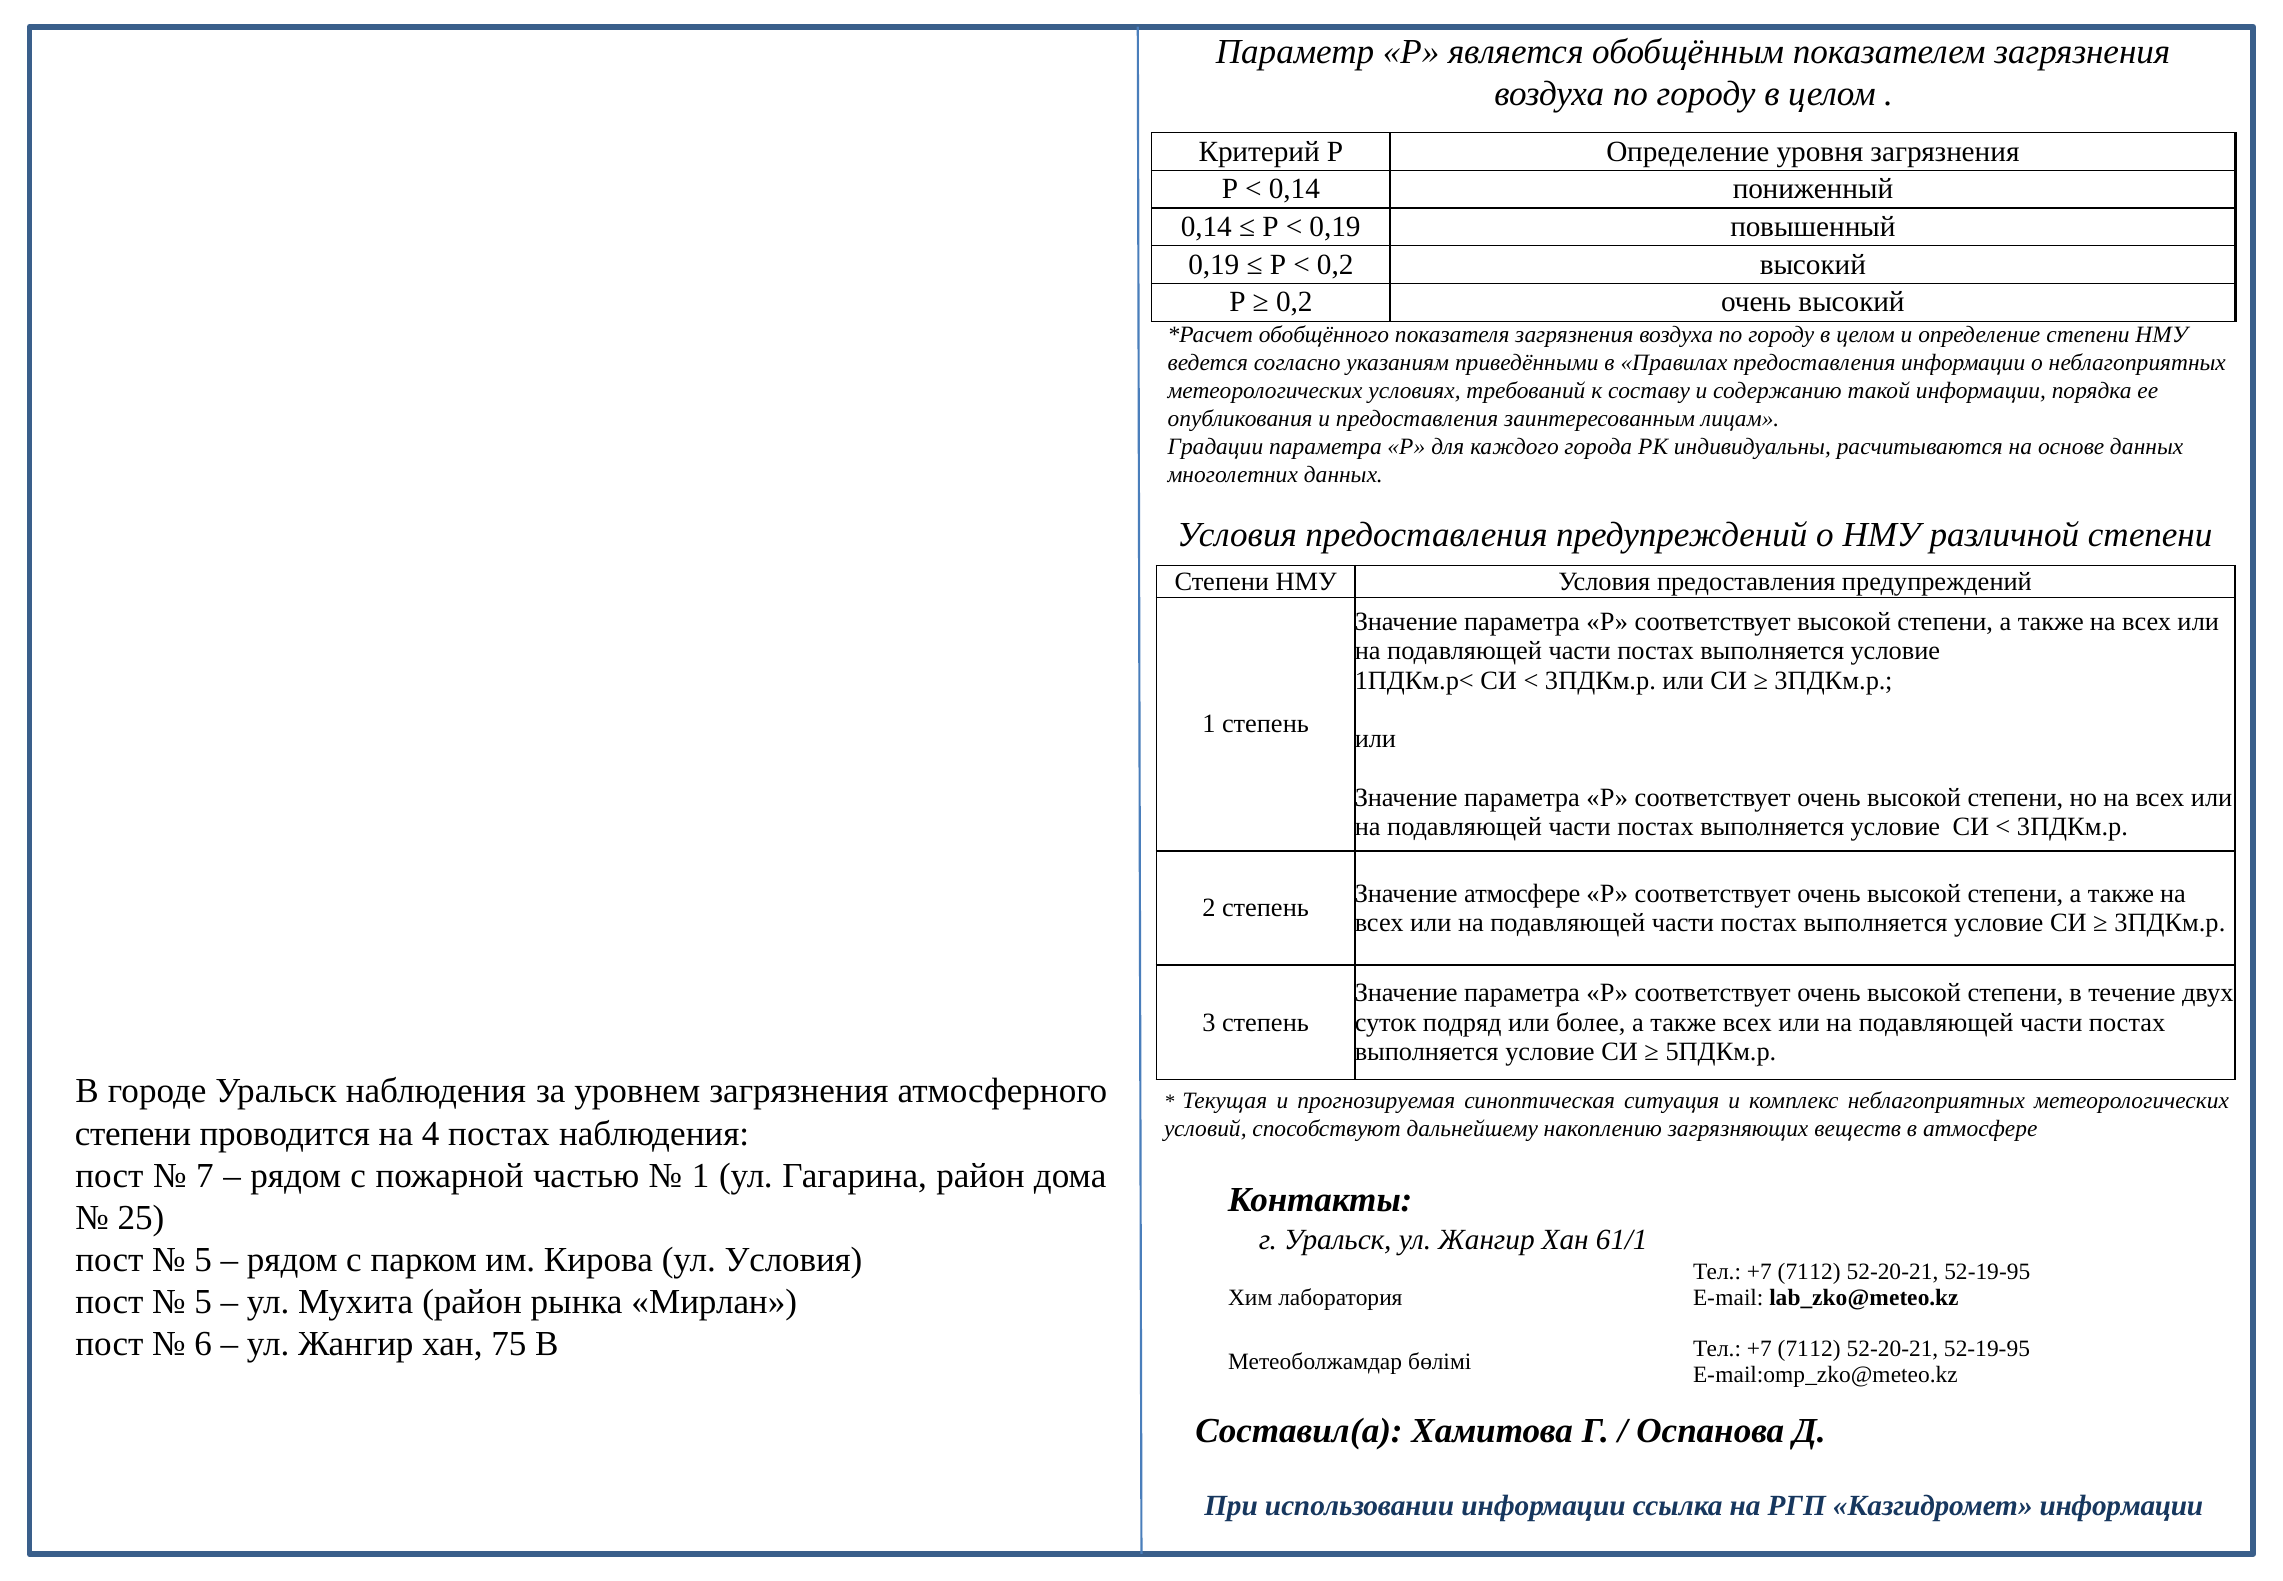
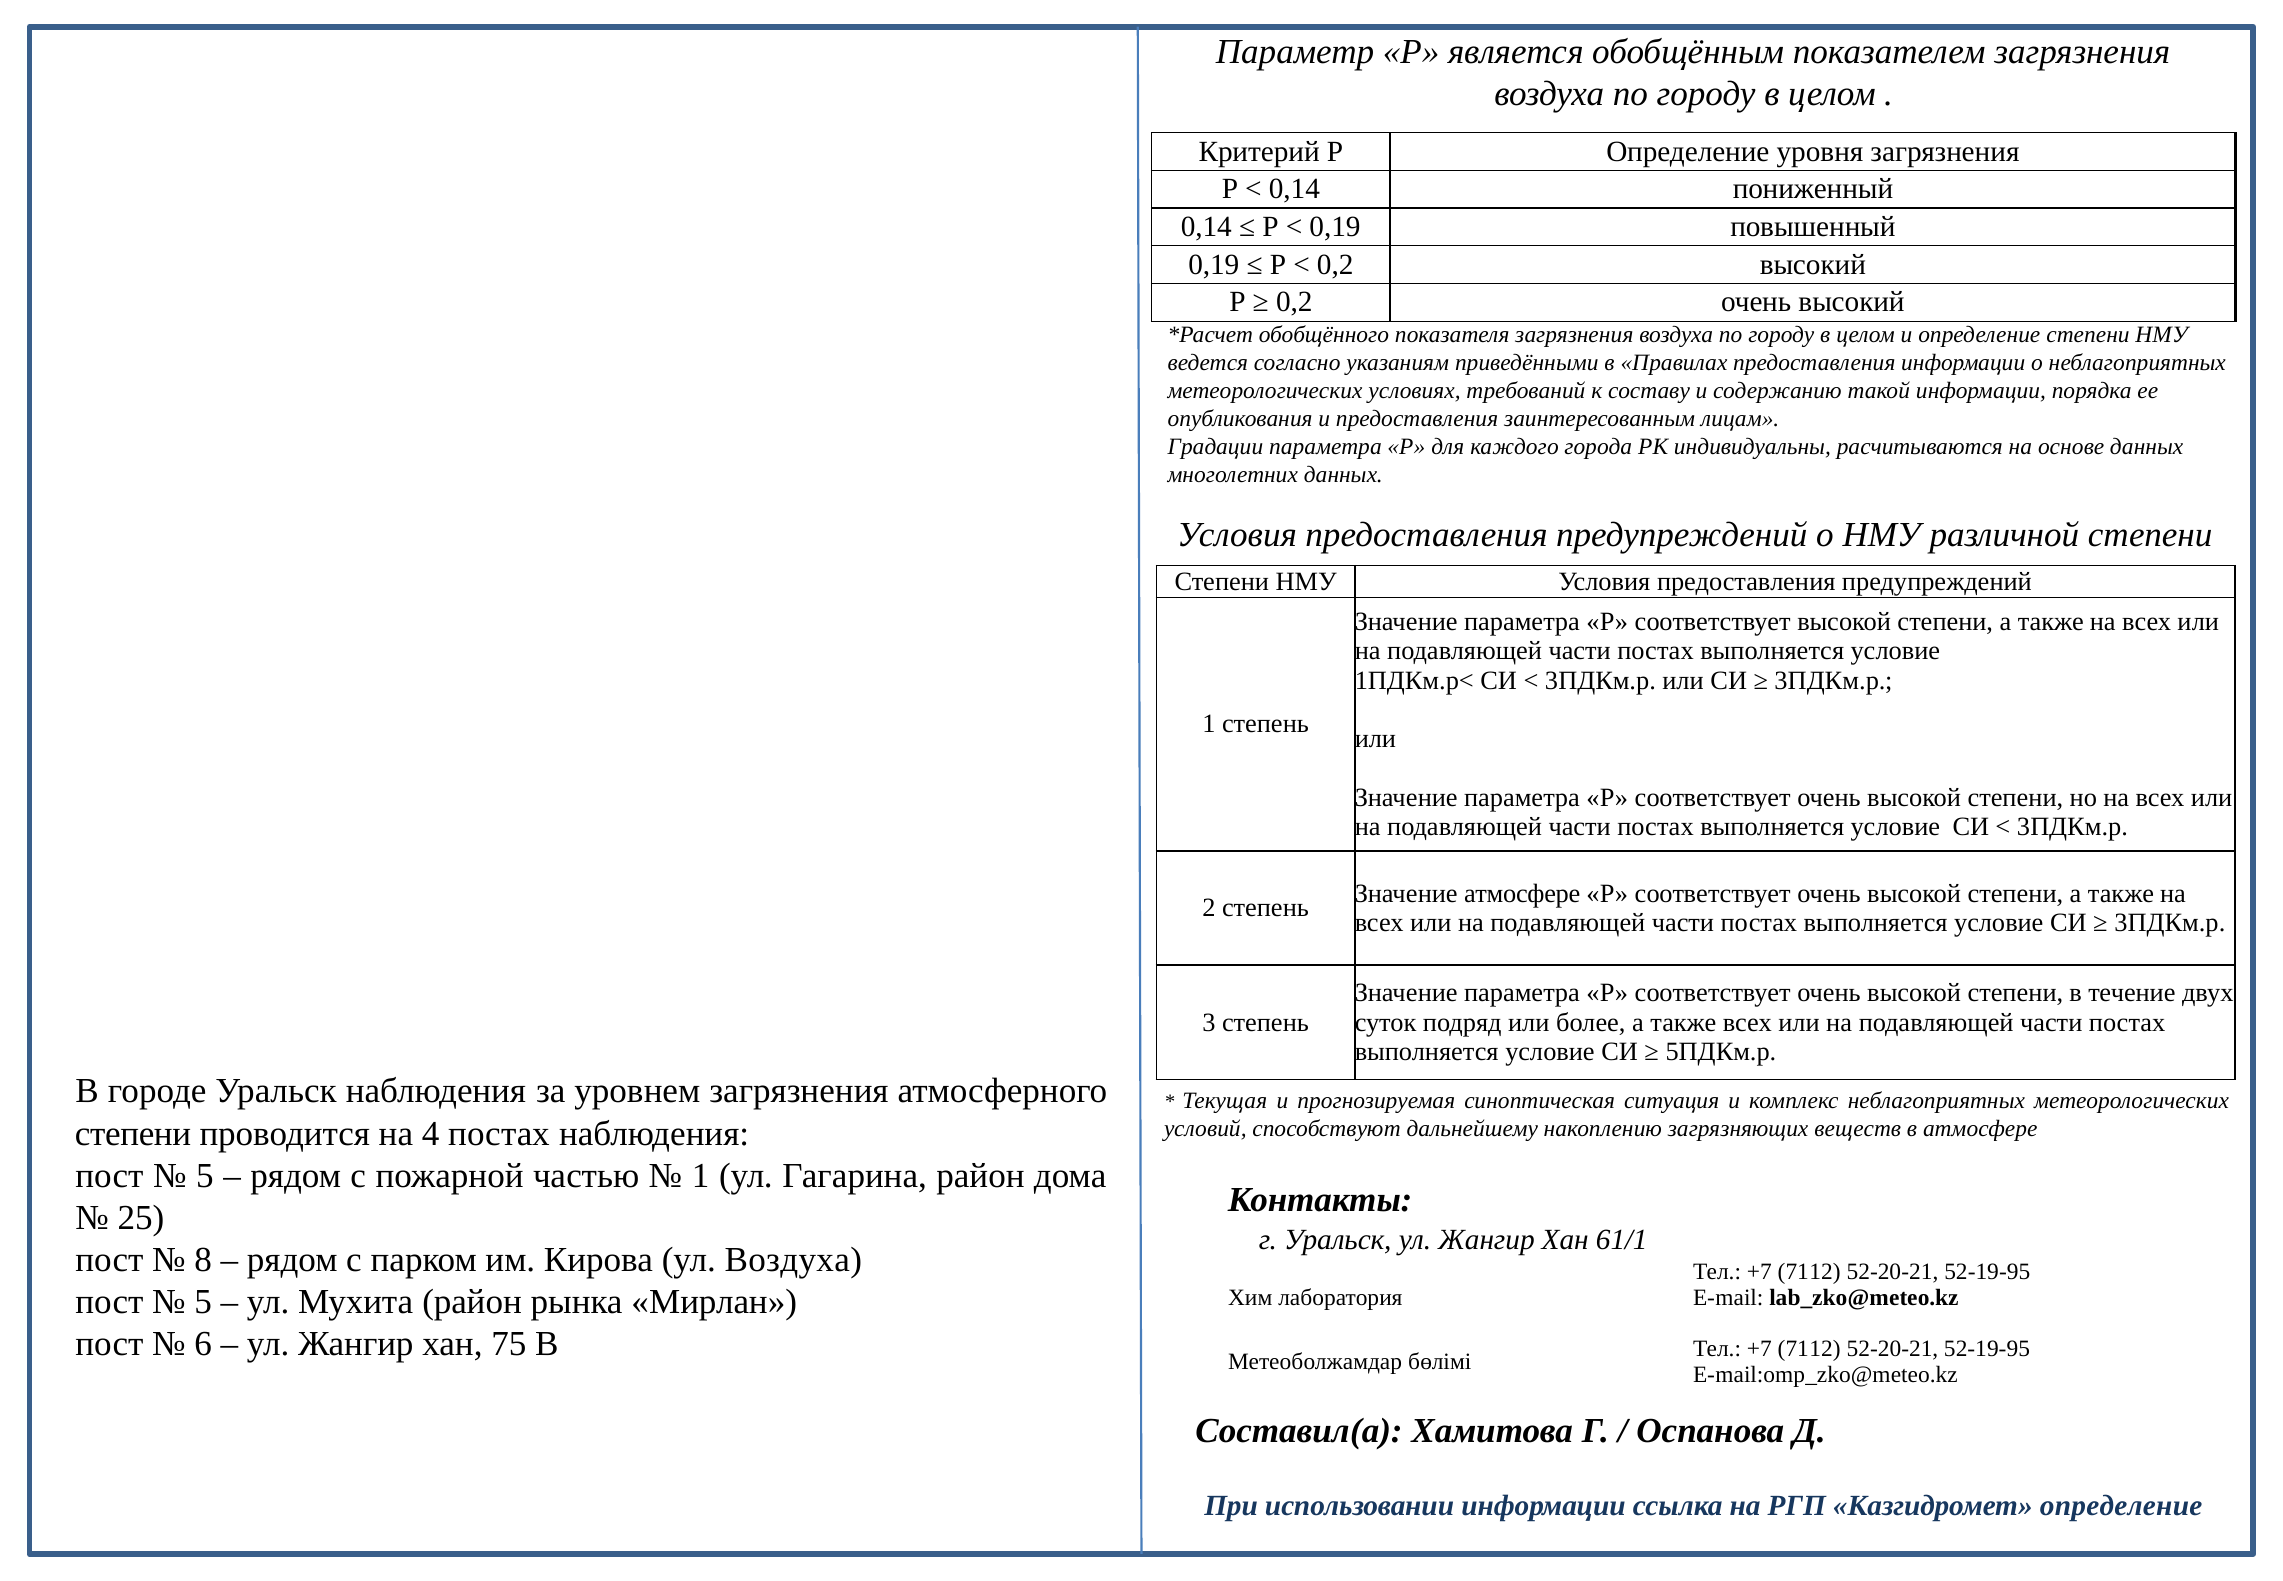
7 at (205, 1175): 7 -> 5
5 at (203, 1260): 5 -> 8
ул Условия: Условия -> Воздуха
Казгидромет информации: информации -> определение
